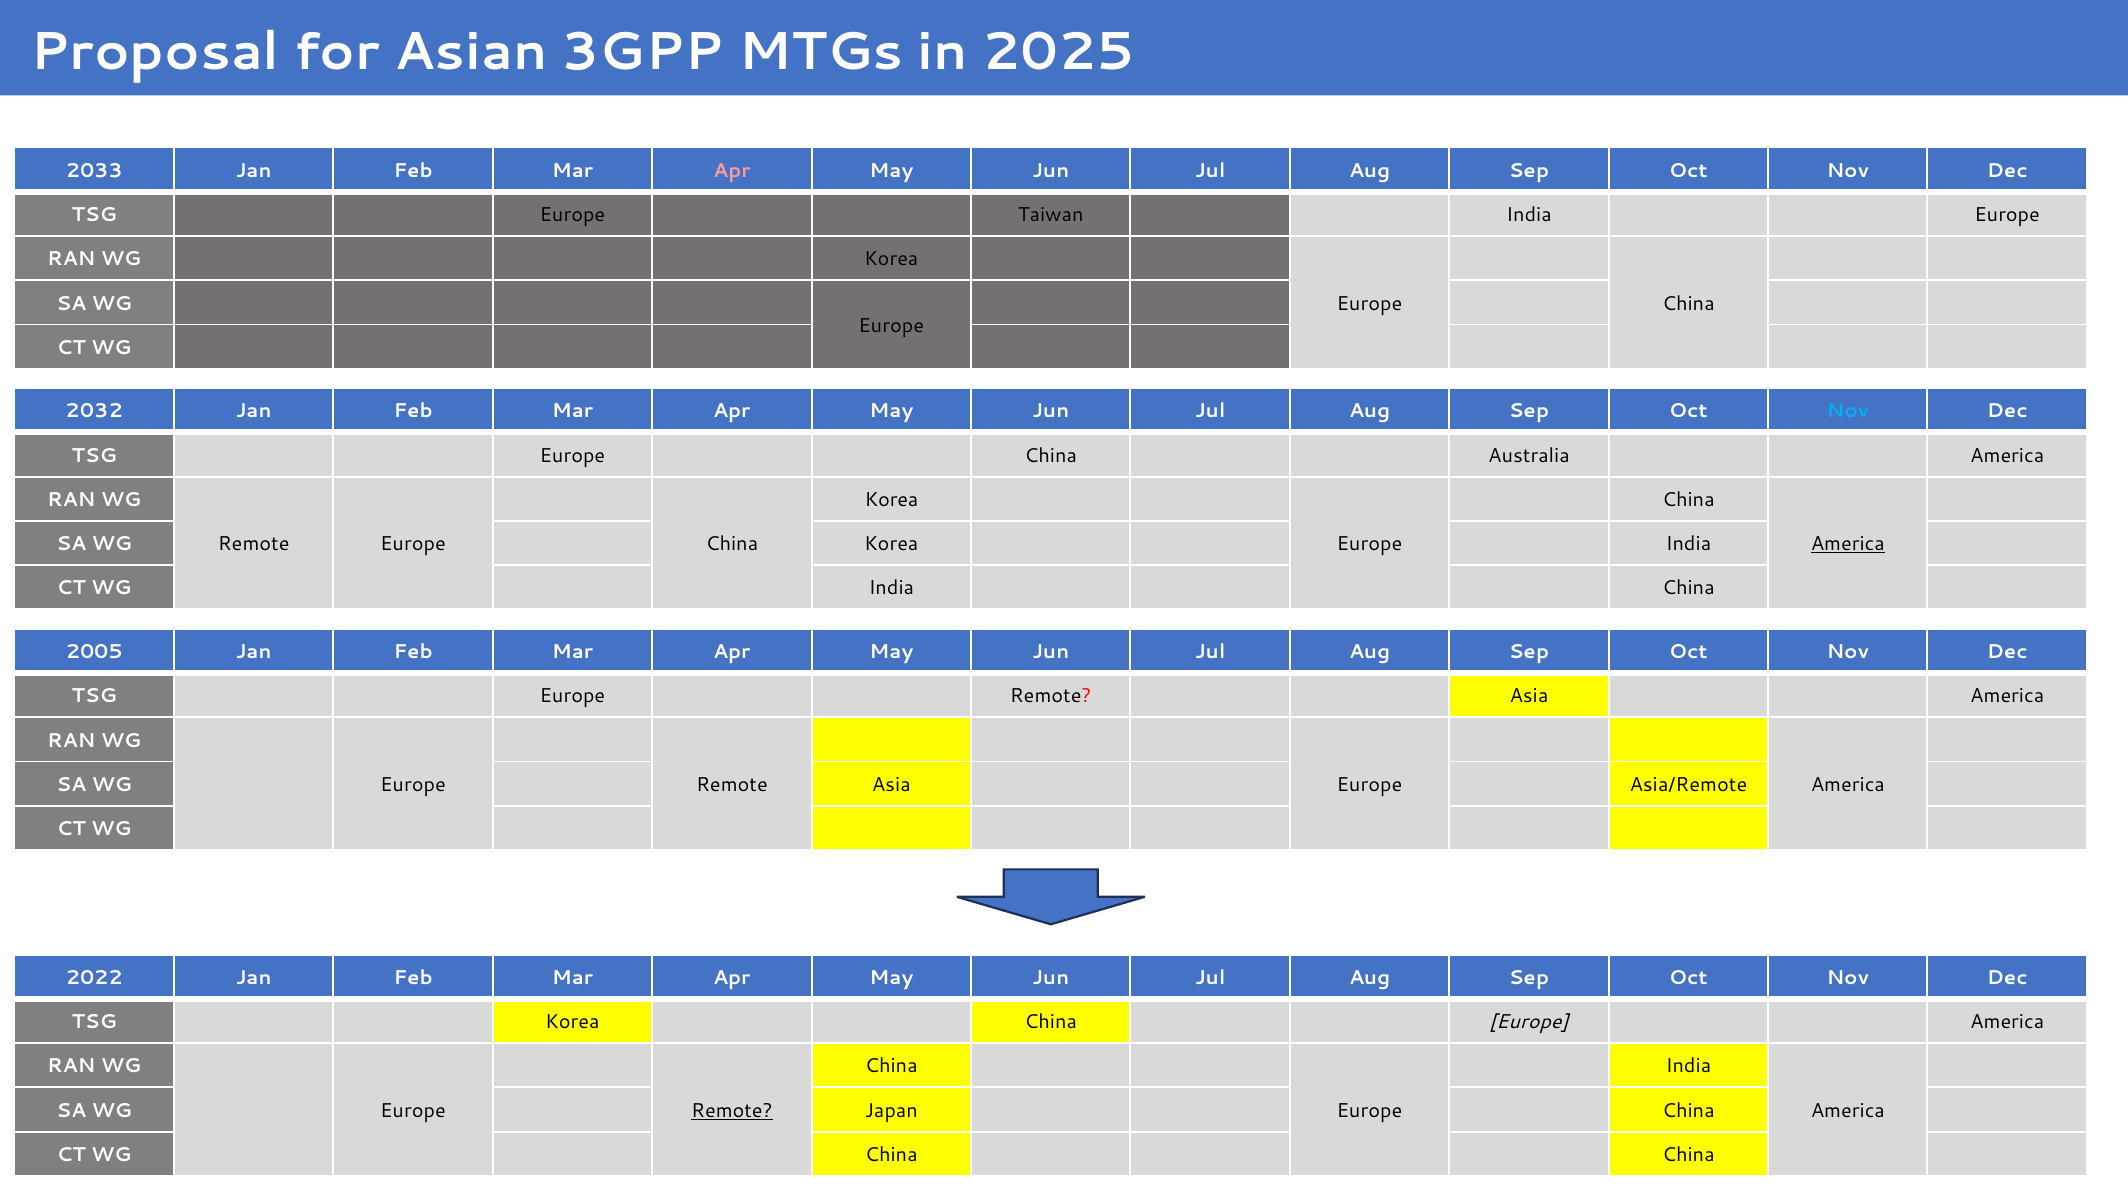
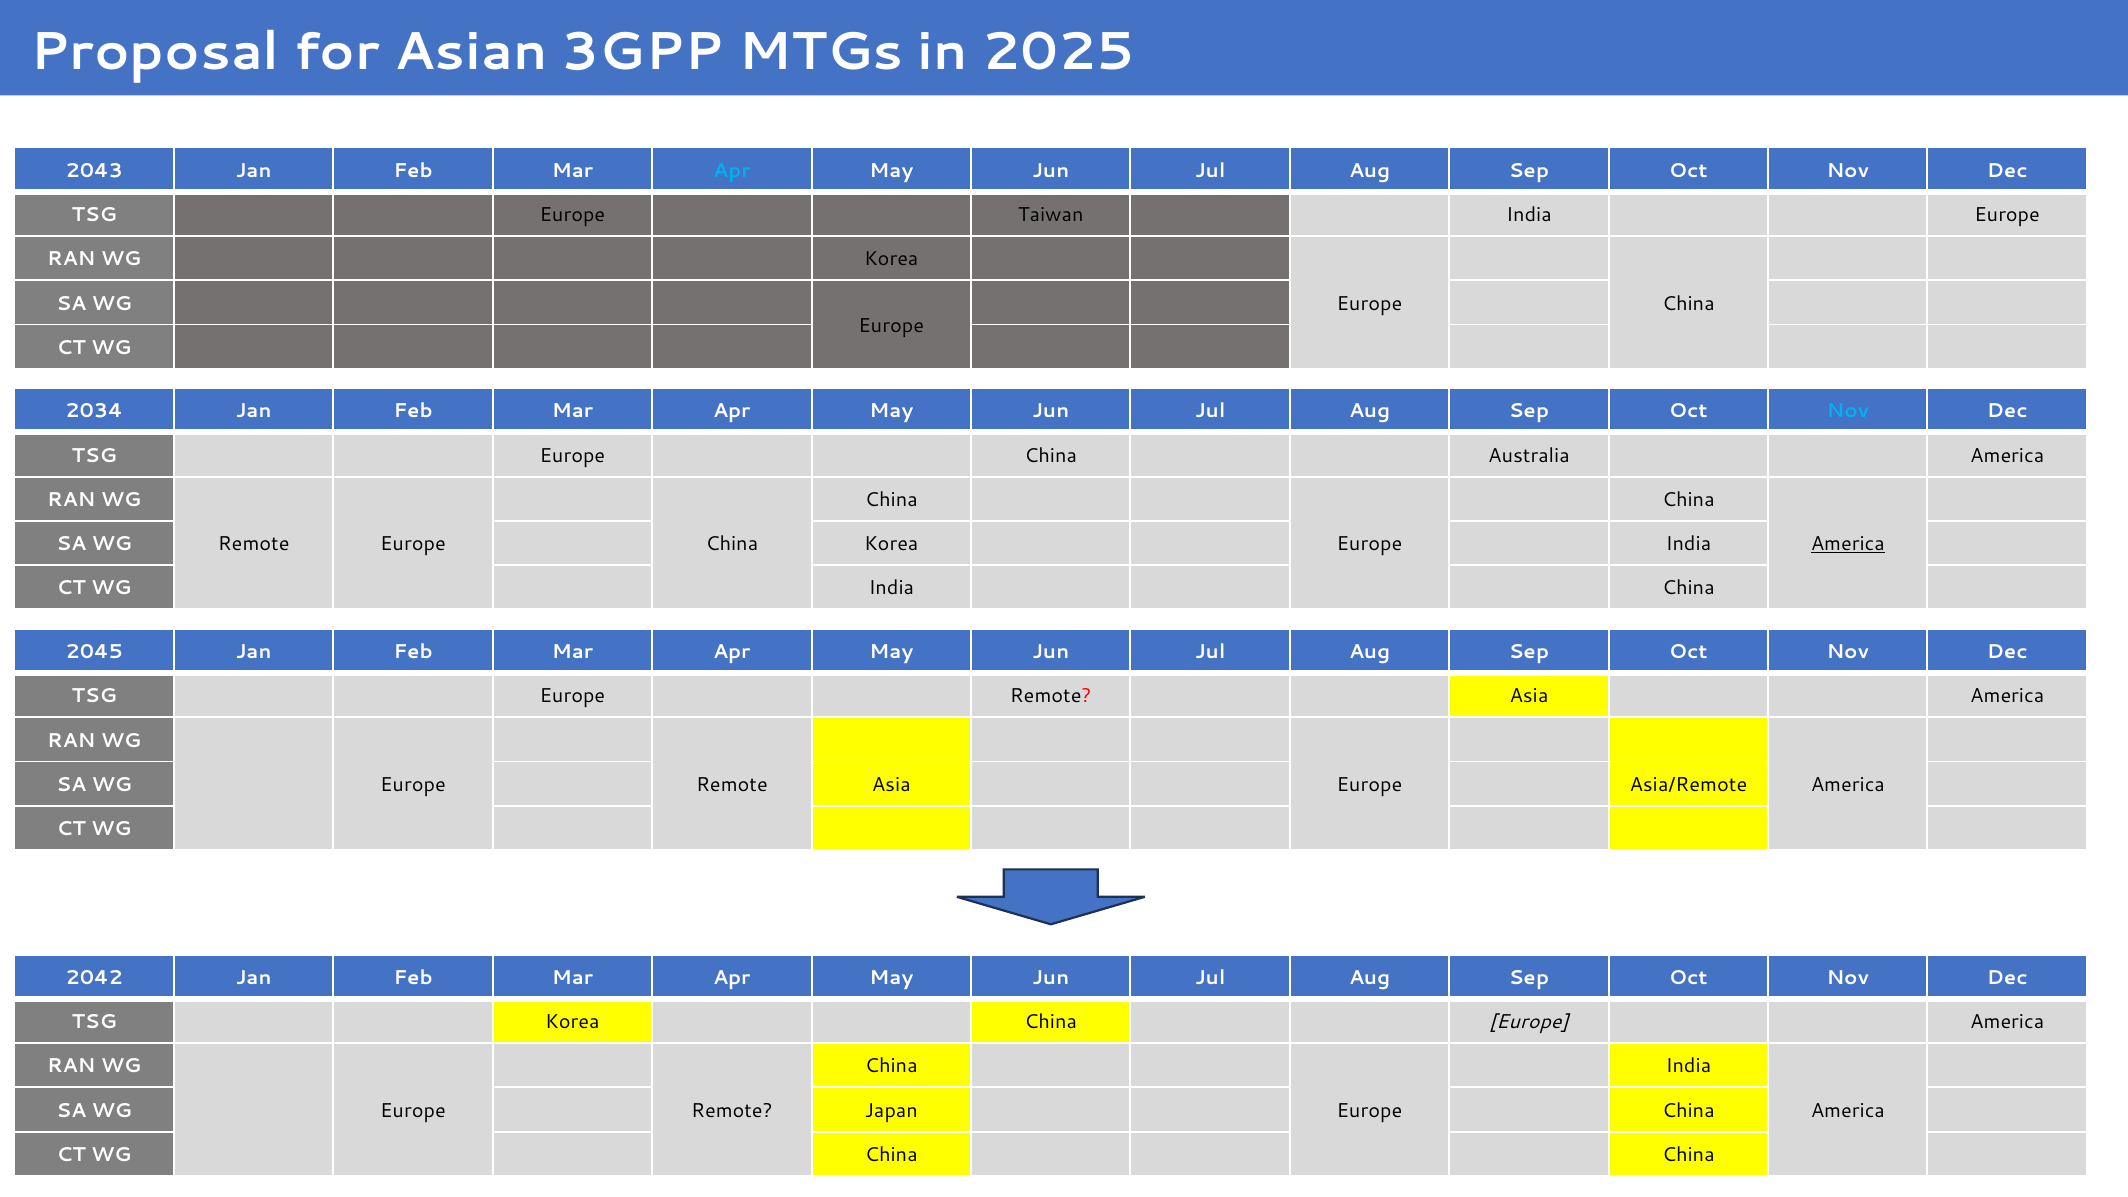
2033: 2033 -> 2043
Apr at (732, 171) colour: pink -> light blue
2032: 2032 -> 2034
Korea at (891, 500): Korea -> China
2005: 2005 -> 2045
2022: 2022 -> 2042
Remote at (732, 1111) underline: present -> none
